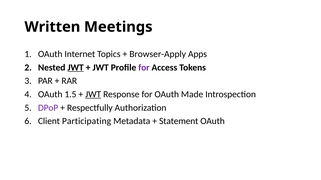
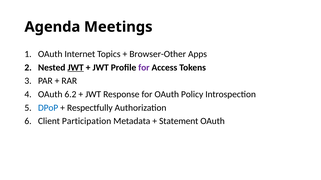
Written: Written -> Agenda
Browser-Apply: Browser-Apply -> Browser-Other
1.5: 1.5 -> 6.2
JWT at (93, 95) underline: present -> none
Made: Made -> Policy
DPoP colour: purple -> blue
Participating: Participating -> Participation
